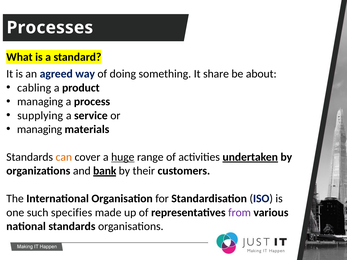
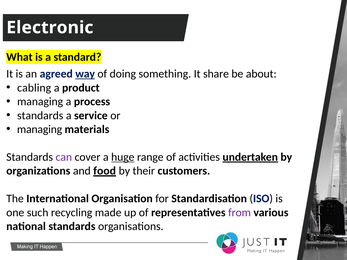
Processes: Processes -> Electronic
way underline: none -> present
supplying at (40, 116): supplying -> standards
can colour: orange -> purple
bank: bank -> food
specifies: specifies -> recycling
